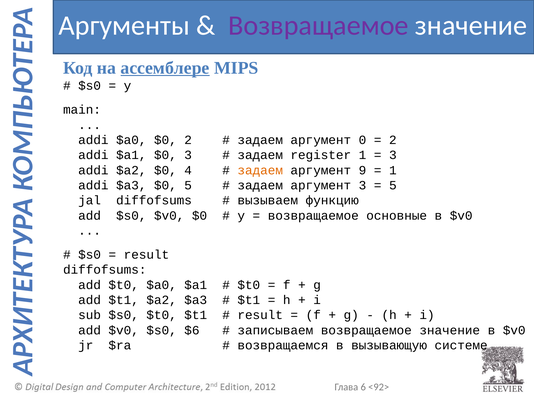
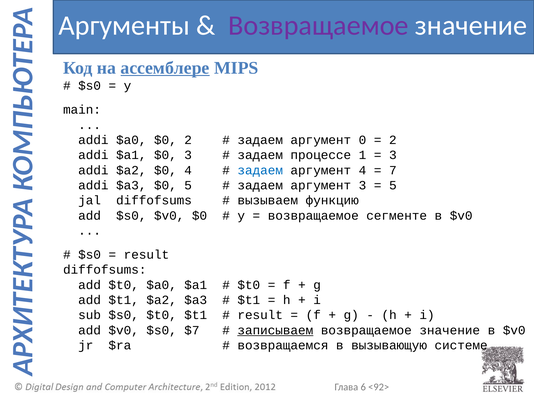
register: register -> процессе
задаем at (260, 170) colour: orange -> blue
аргумент 9: 9 -> 4
1 at (393, 170): 1 -> 7
основные: основные -> сегменте
$6: $6 -> $7
записываем underline: none -> present
